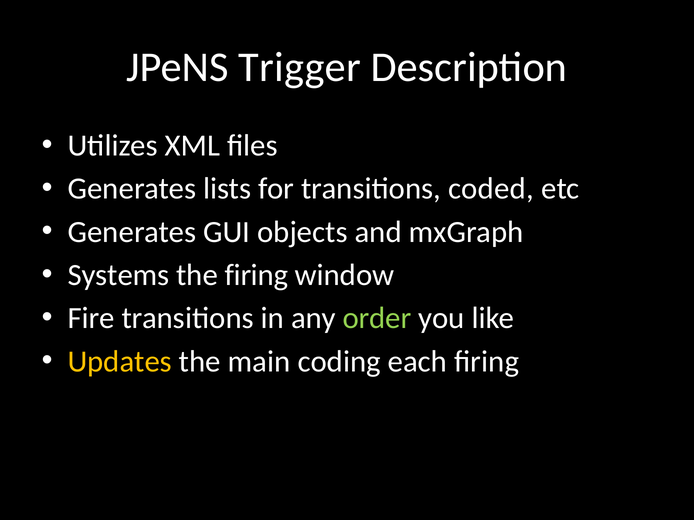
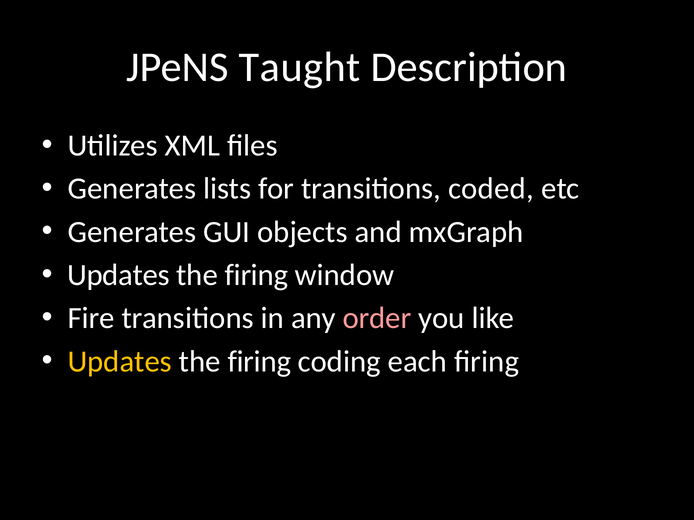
Trigger: Trigger -> Taught
Systems at (118, 275): Systems -> Updates
order colour: light green -> pink
main at (259, 362): main -> firing
